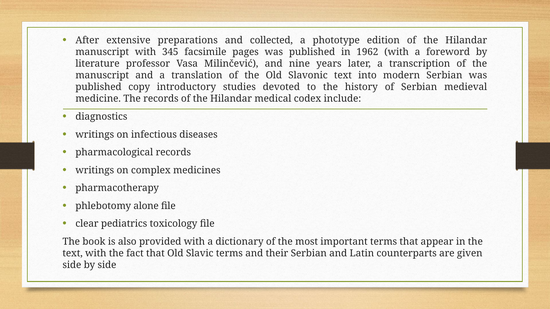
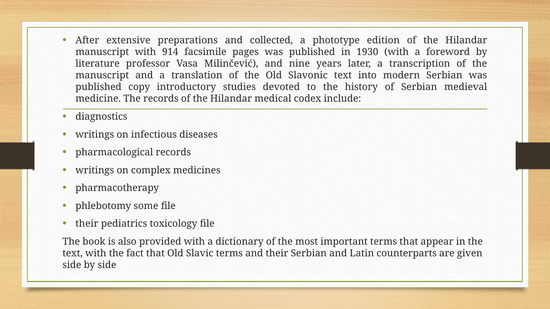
345: 345 -> 914
1962: 1962 -> 1930
alone: alone -> some
clear at (87, 224): clear -> their
